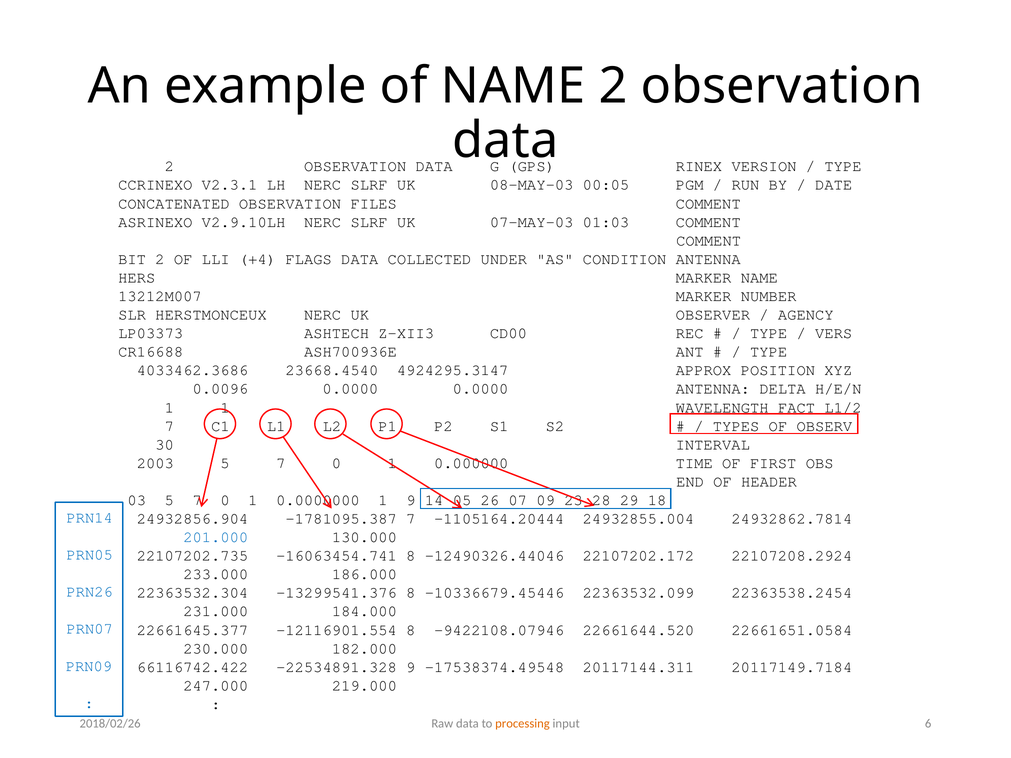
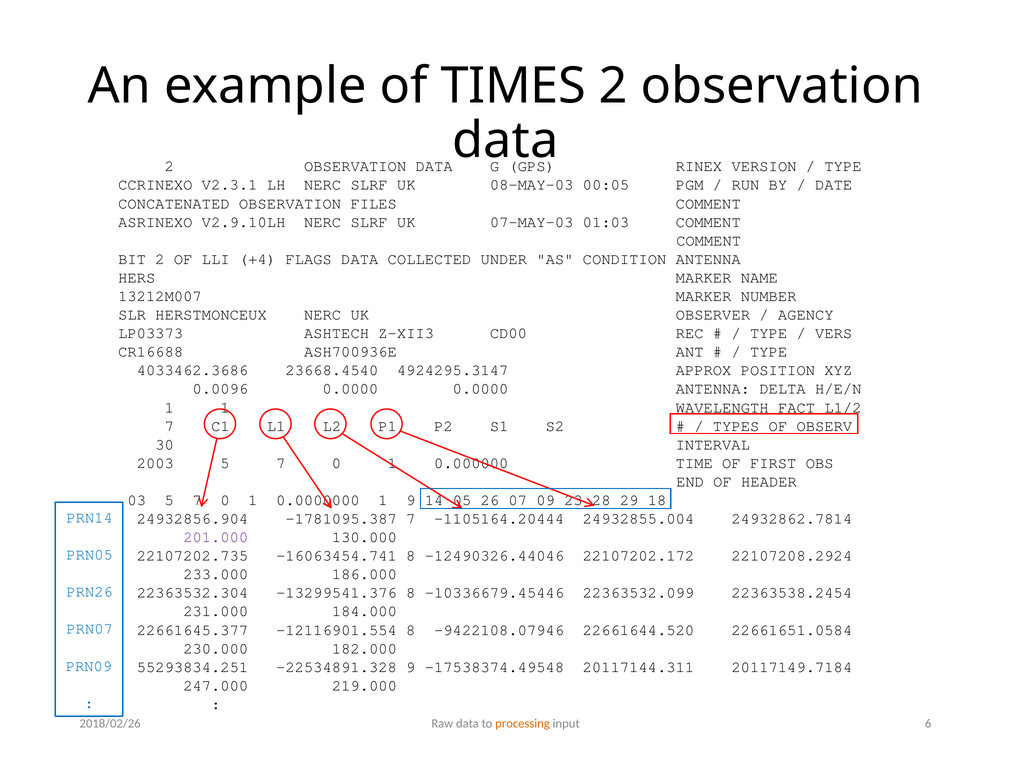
of NAME: NAME -> TIMES
201.000 colour: blue -> purple
66116742.422: 66116742.422 -> 55293834.251
